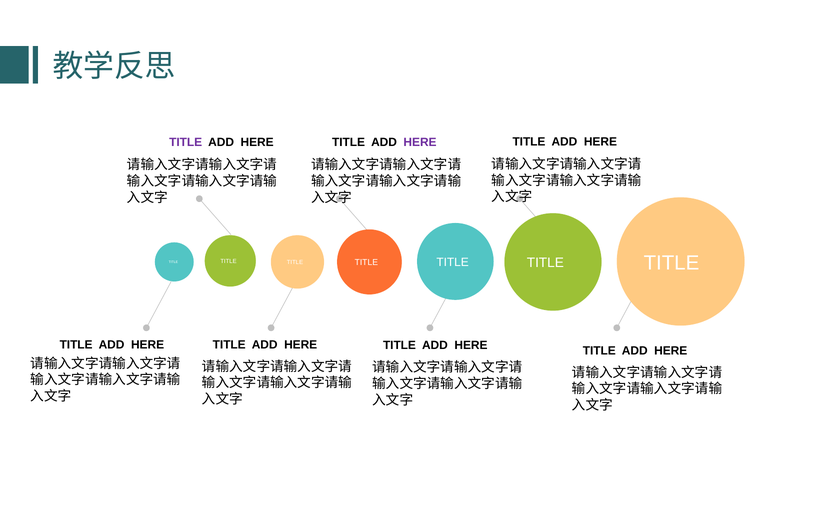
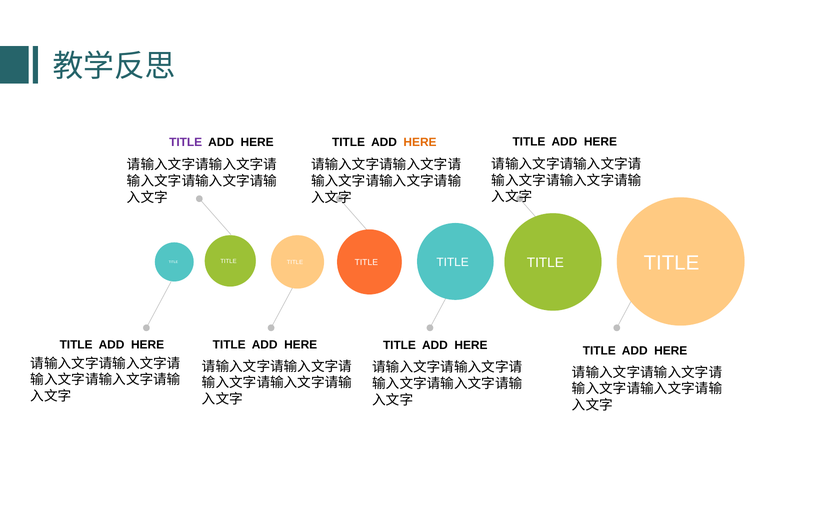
HERE at (420, 142) colour: purple -> orange
